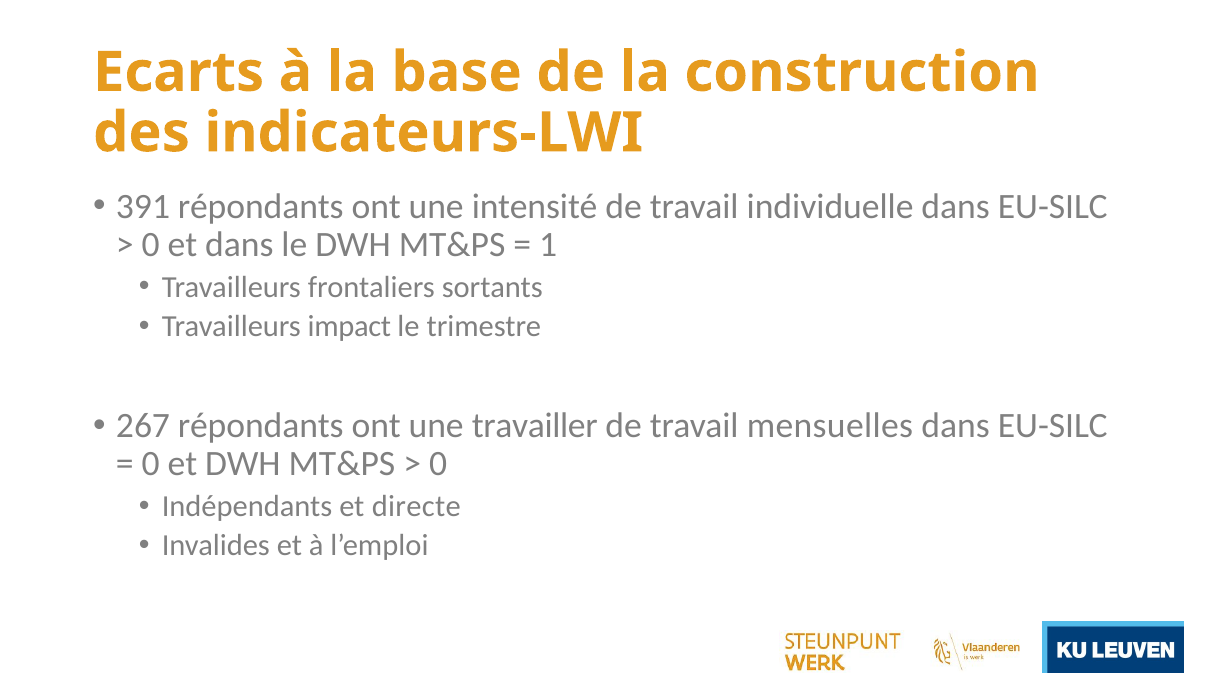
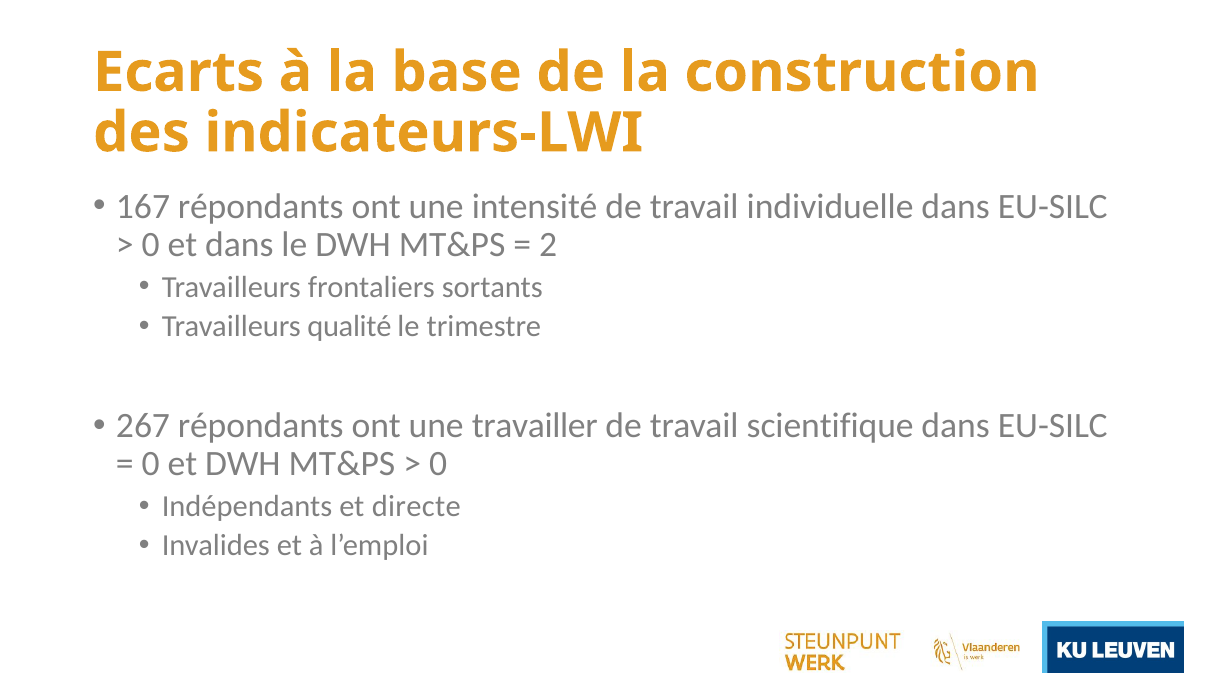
391: 391 -> 167
1: 1 -> 2
impact: impact -> qualité
mensuelles: mensuelles -> scientifique
